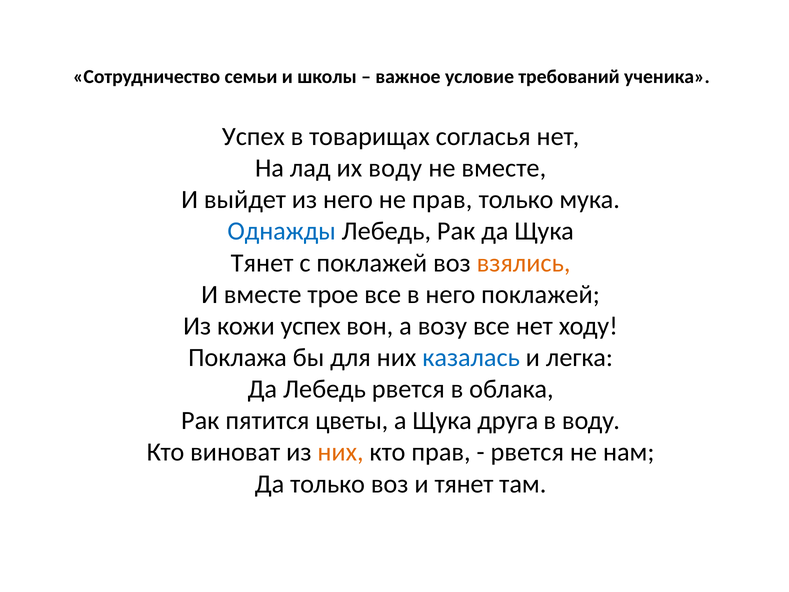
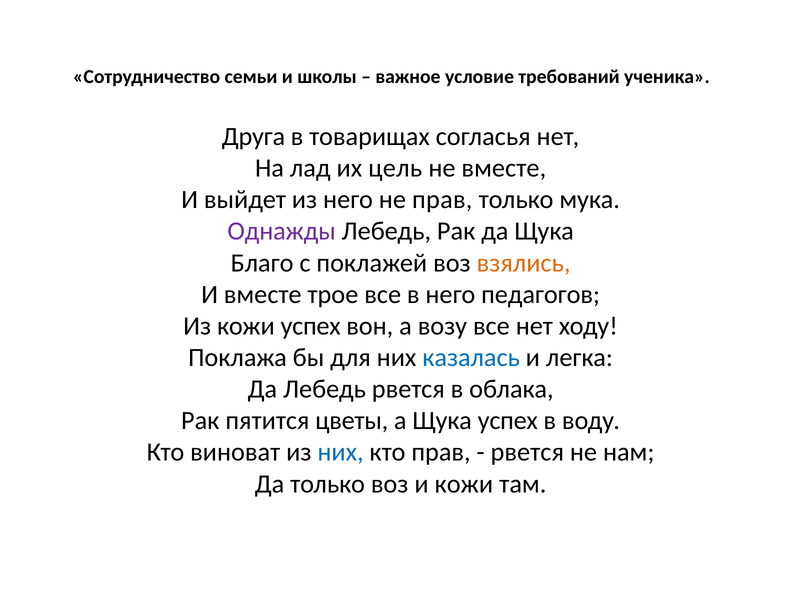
Успех at (253, 136): Успех -> Друга
их воду: воду -> цель
Однажды colour: blue -> purple
Тянет at (262, 263): Тянет -> Благо
него поклажей: поклажей -> педагогов
Щука друга: друга -> успех
них at (340, 452) colour: orange -> blue
и тянет: тянет -> кожи
